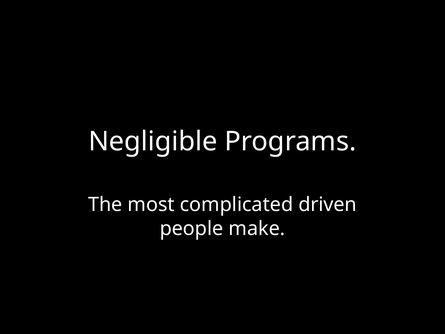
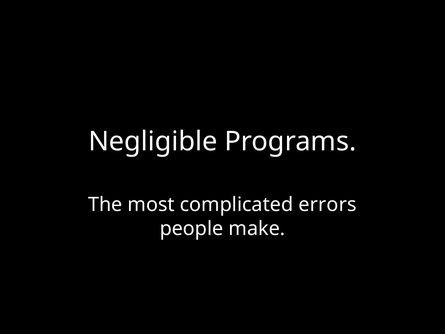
driven: driven -> errors
